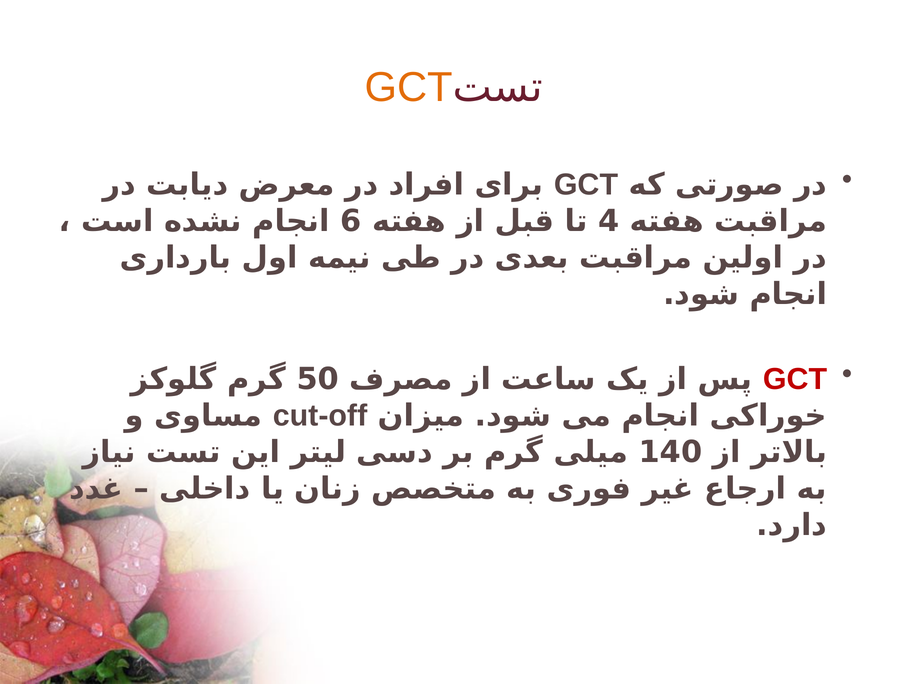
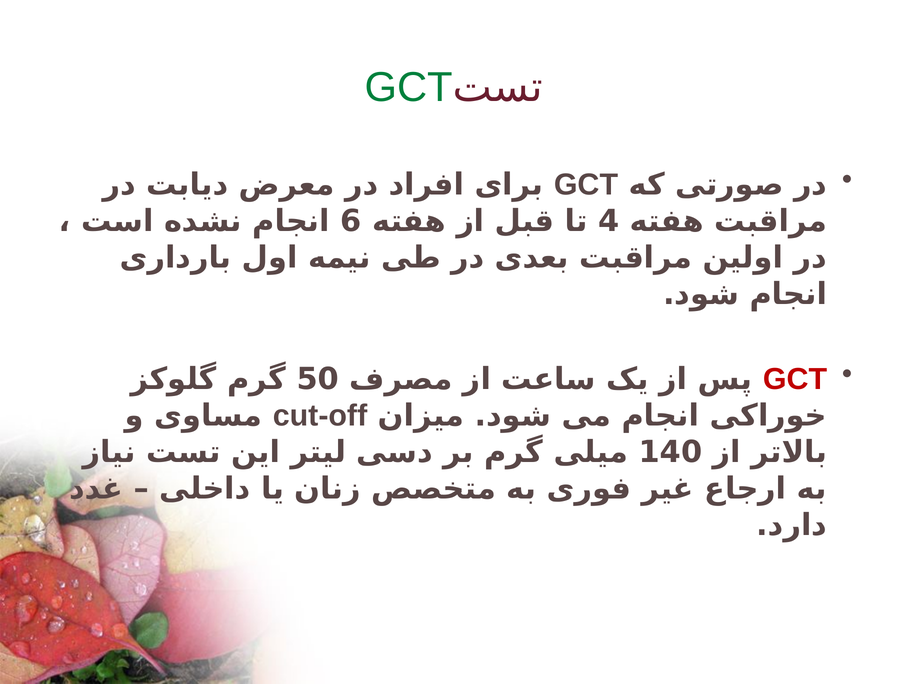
GCT at (409, 87) colour: orange -> green
